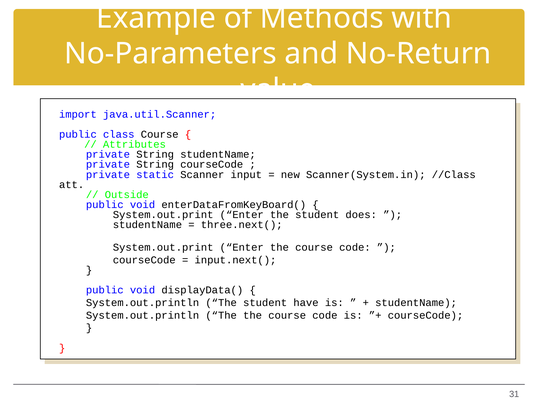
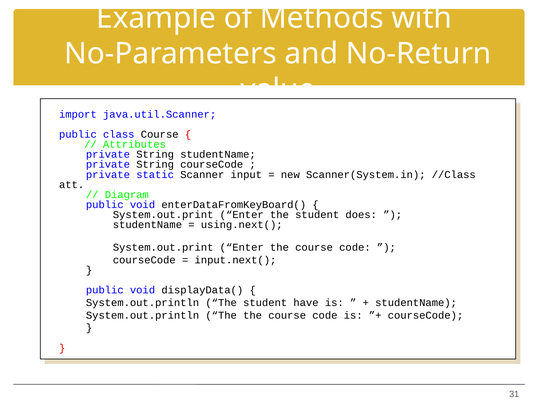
Outside: Outside -> Diagram
three.next(: three.next( -> using.next(
